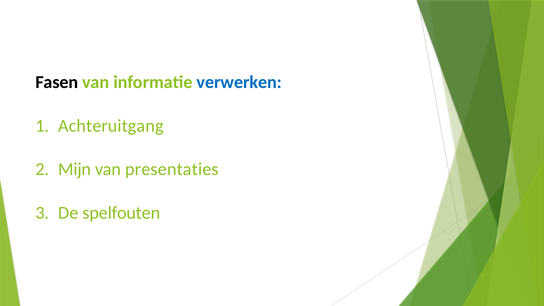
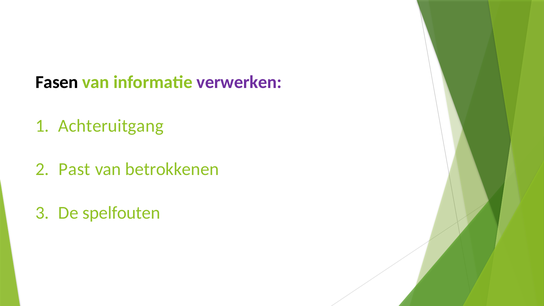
verwerken colour: blue -> purple
Mijn: Mijn -> Past
presentaties: presentaties -> betrokkenen
